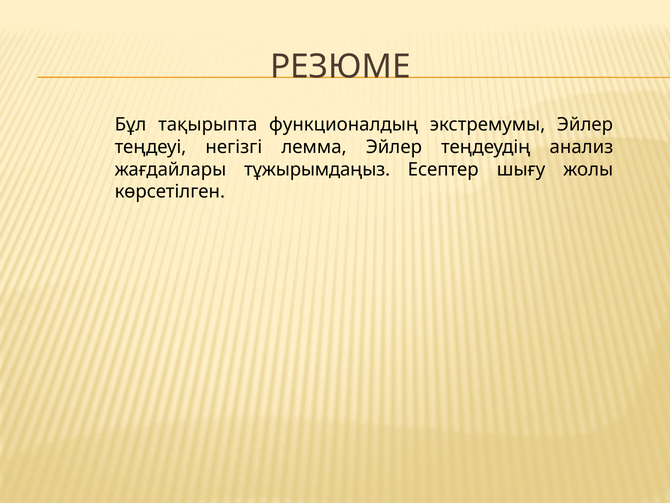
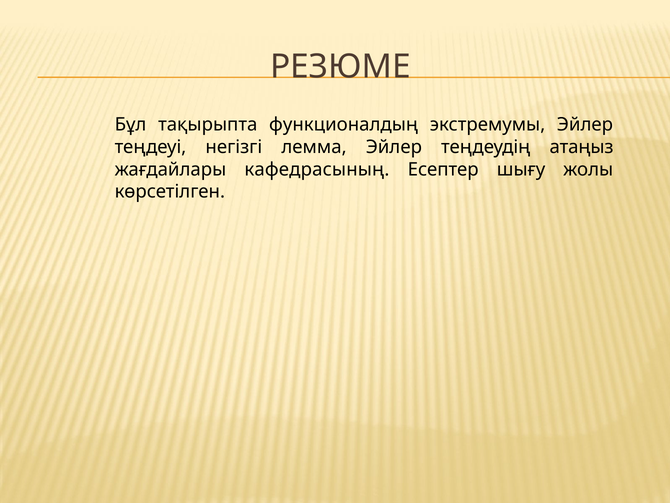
анализ: анализ -> атаңыз
тұжырымдаңыз: тұжырымдаңыз -> кафедрасының
